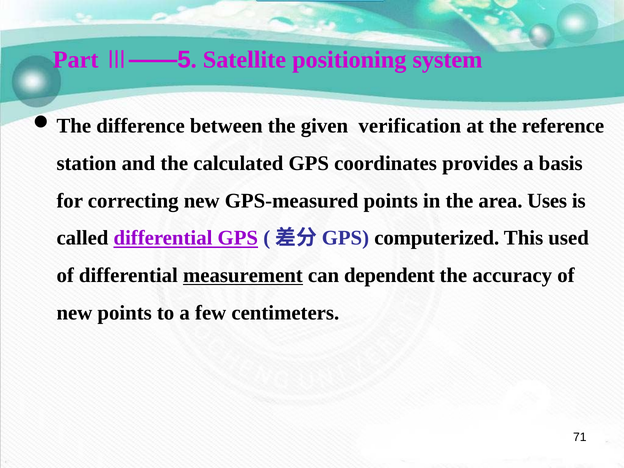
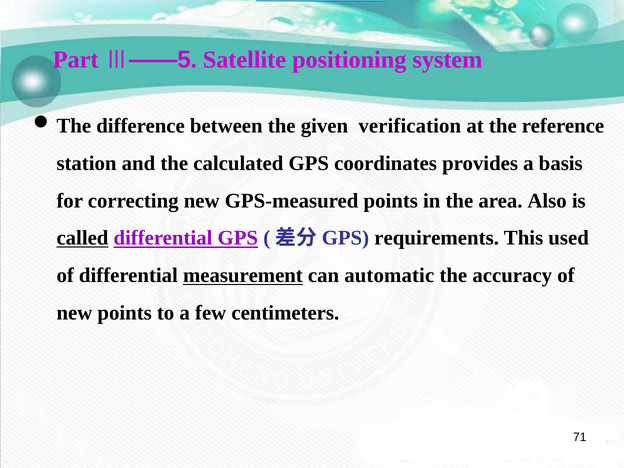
Uses: Uses -> Also
called underline: none -> present
computerized: computerized -> requirements
dependent: dependent -> automatic
